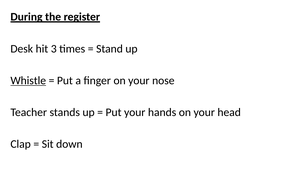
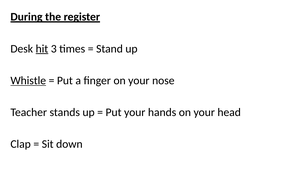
hit underline: none -> present
